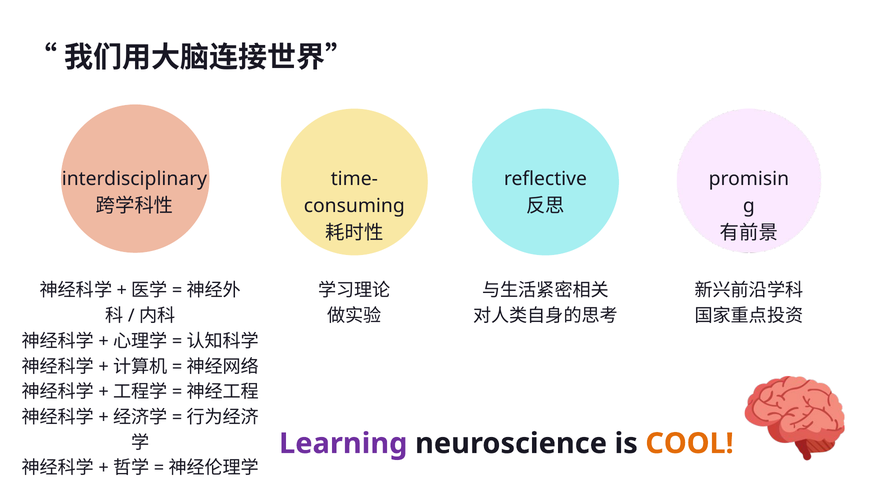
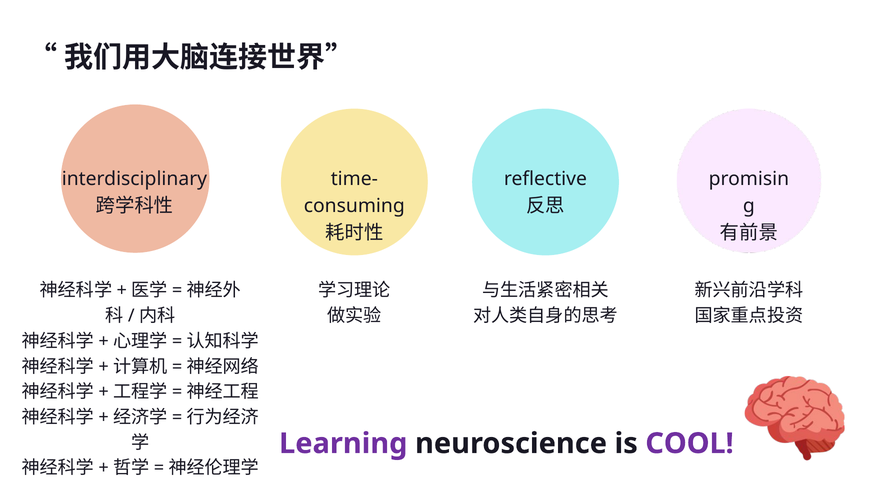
COOL colour: orange -> purple
